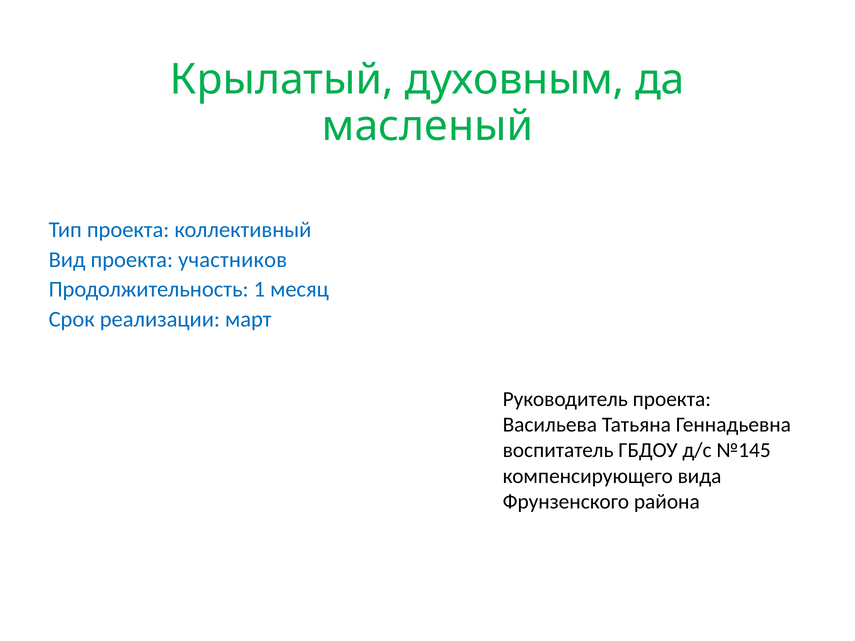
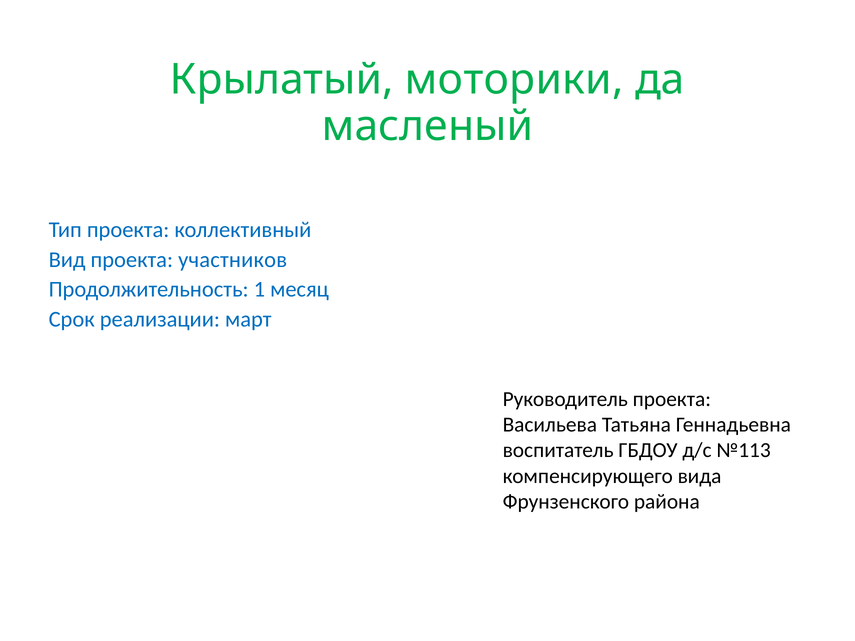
духовным: духовным -> моторики
№145: №145 -> №113
